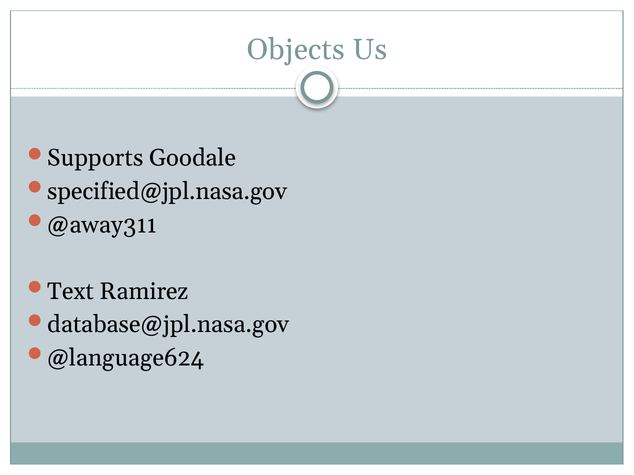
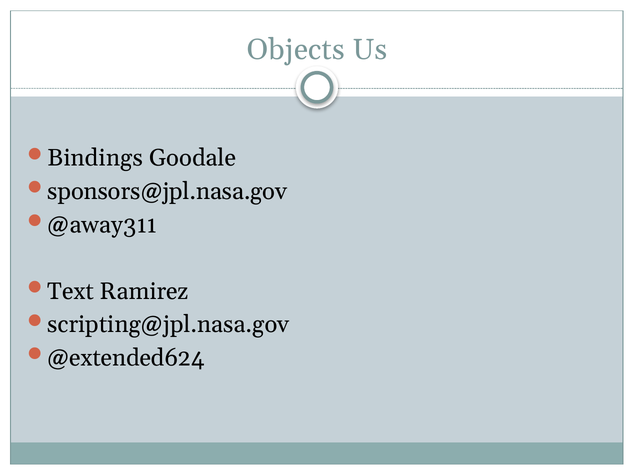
Supports: Supports -> Bindings
specified@jpl.nasa.gov: specified@jpl.nasa.gov -> sponsors@jpl.nasa.gov
database@jpl.nasa.gov: database@jpl.nasa.gov -> scripting@jpl.nasa.gov
@language624: @language624 -> @extended624
